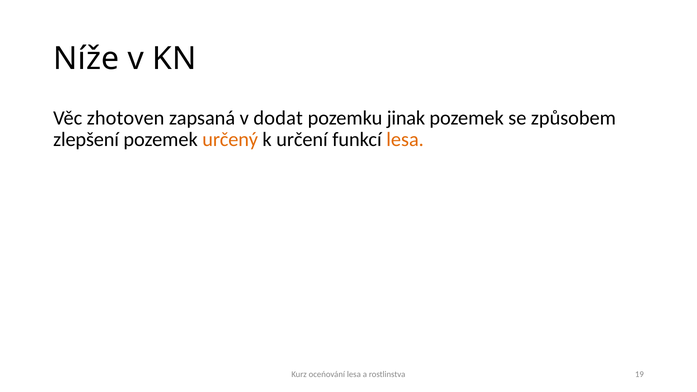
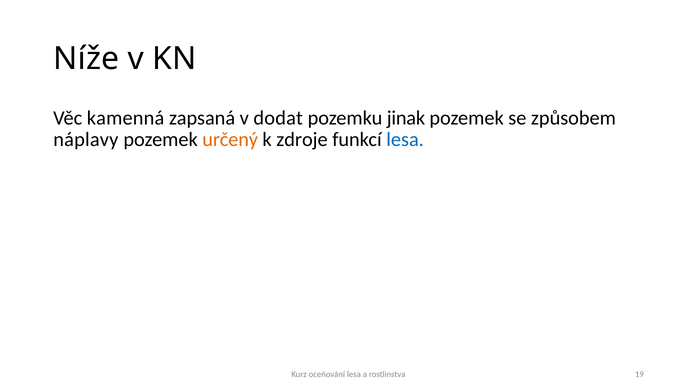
zhotoven: zhotoven -> kamenná
zlepšení: zlepšení -> náplavy
určení: určení -> zdroje
lesa at (405, 140) colour: orange -> blue
